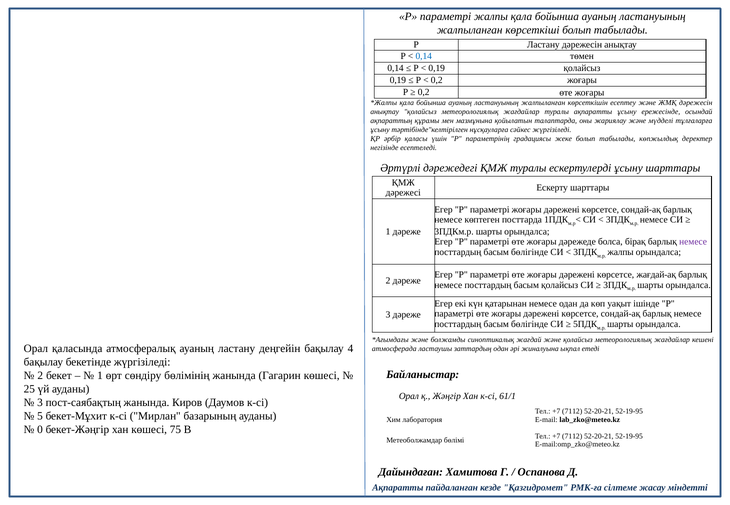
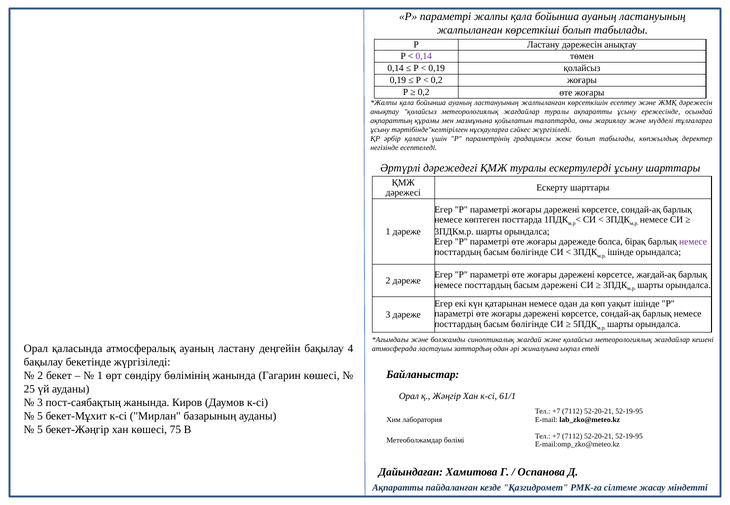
0,14 at (424, 56) colour: blue -> purple
жалпы at (621, 252): жалпы -> ішінде
басым қолайсыз: қолайсыз -> дәрежені
0 at (40, 430): 0 -> 5
